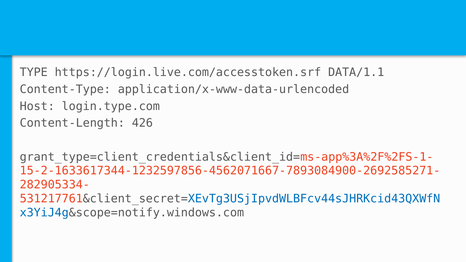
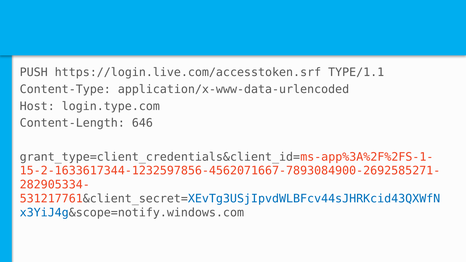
TYPE: TYPE -> PUSH
DATA/1.1: DATA/1.1 -> TYPE/1.1
426: 426 -> 646
